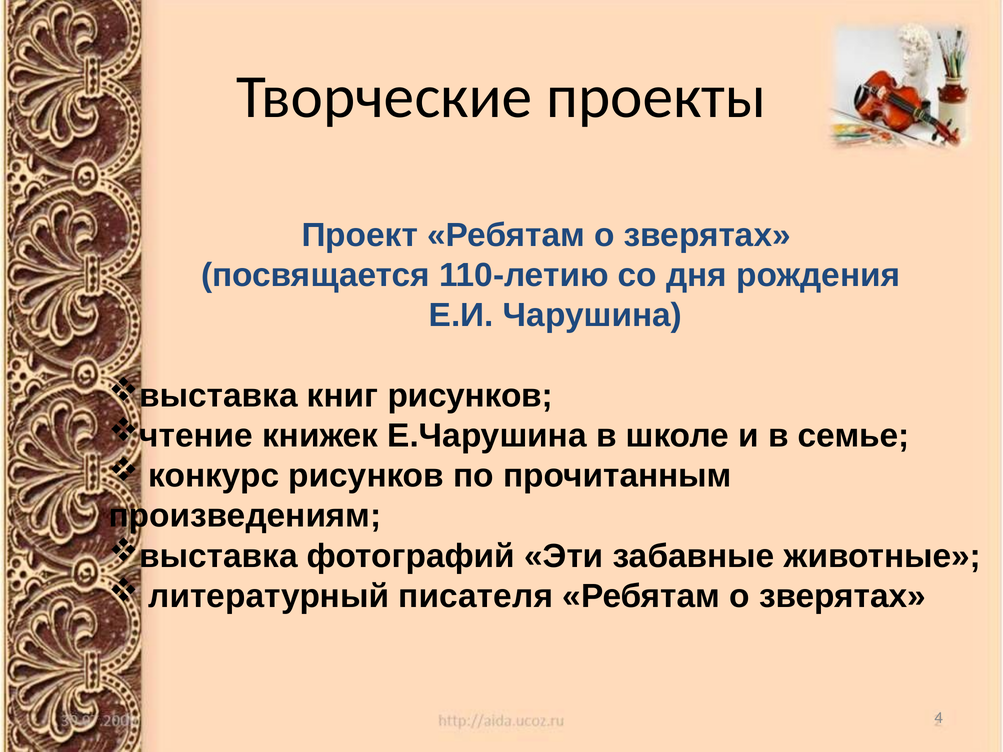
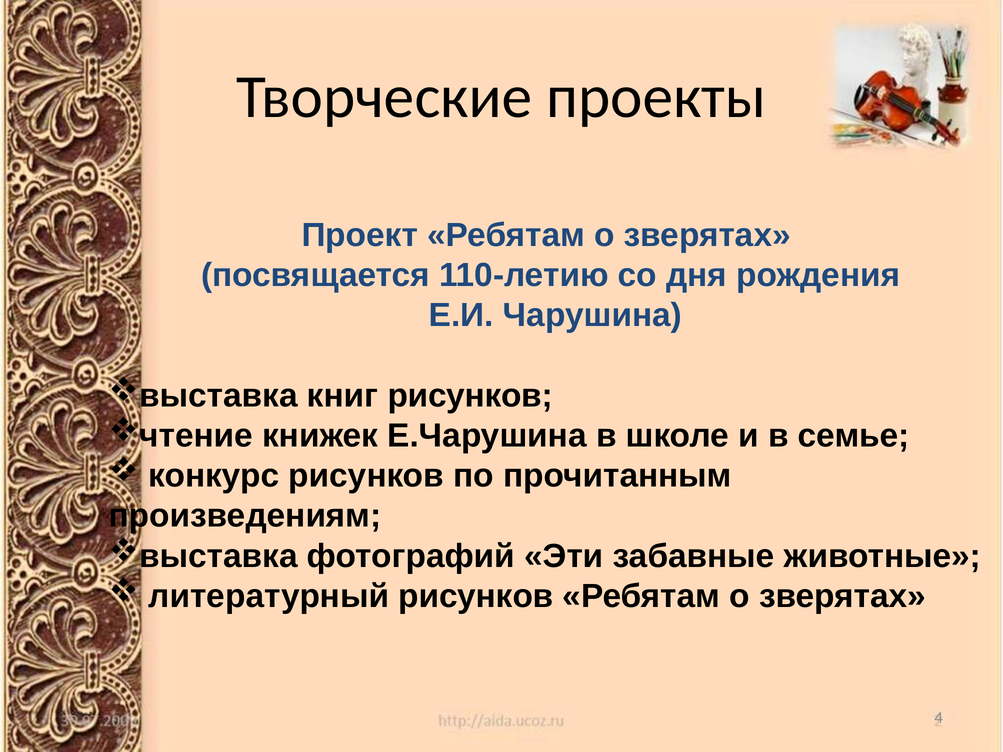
литературный писателя: писателя -> рисунков
